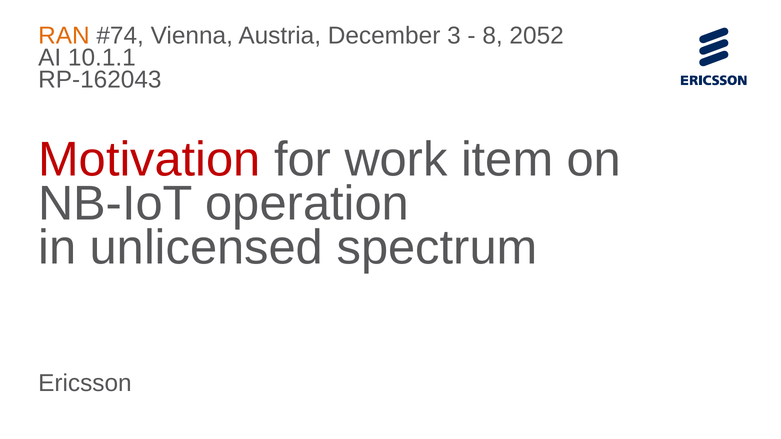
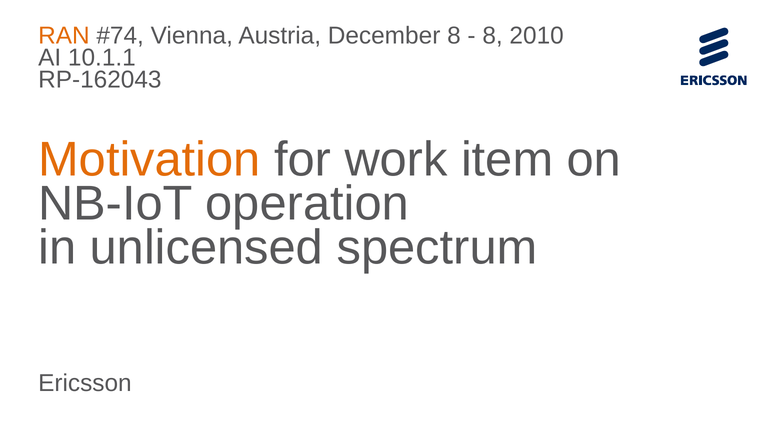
December 3: 3 -> 8
2052: 2052 -> 2010
Motivation colour: red -> orange
